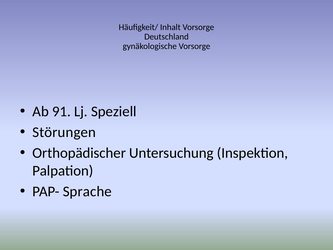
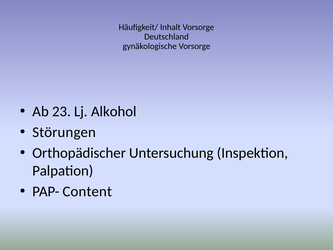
91: 91 -> 23
Speziell: Speziell -> Alkohol
Sprache: Sprache -> Content
